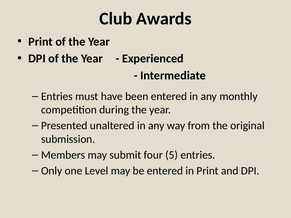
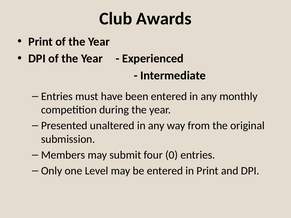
5: 5 -> 0
